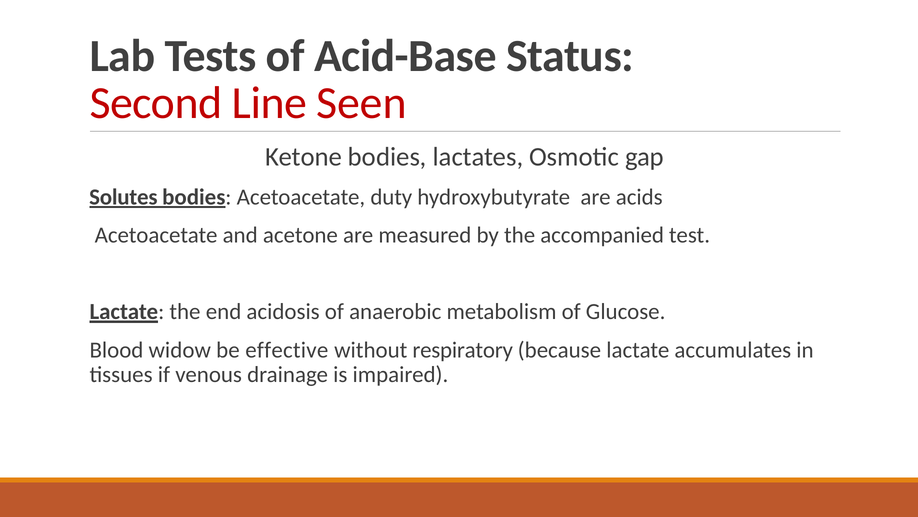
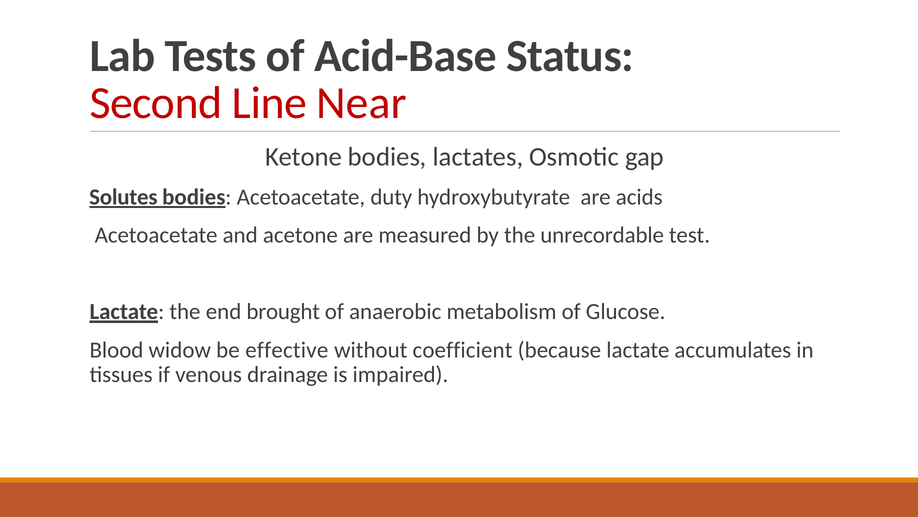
Seen: Seen -> Near
accompanied: accompanied -> unrecordable
acidosis: acidosis -> brought
respiratory: respiratory -> coefficient
